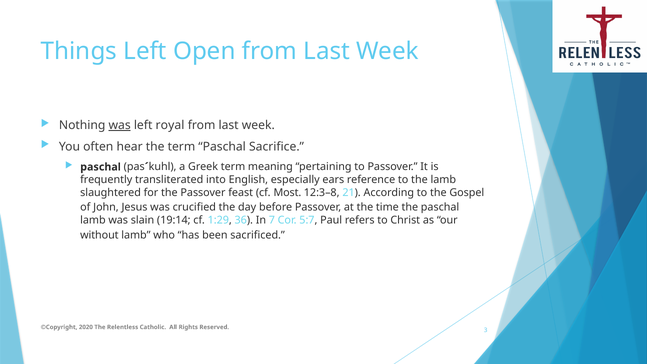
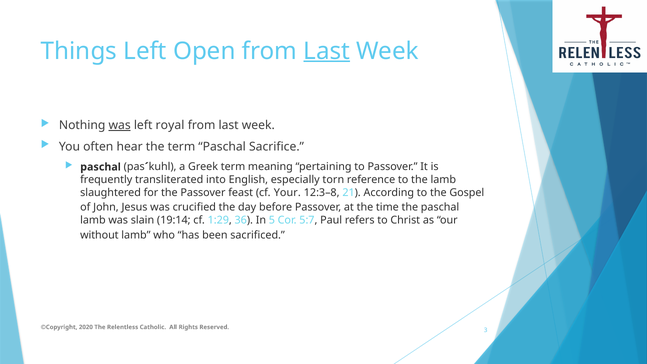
Last at (327, 51) underline: none -> present
ears: ears -> torn
Most: Most -> Your
7: 7 -> 5
